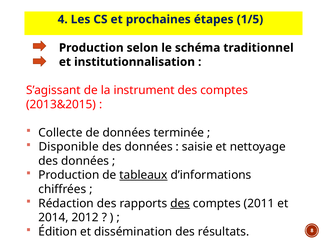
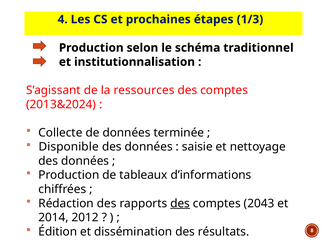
1/5: 1/5 -> 1/3
instrument: instrument -> ressources
2013&2015: 2013&2015 -> 2013&2024
tableaux underline: present -> none
2011: 2011 -> 2043
